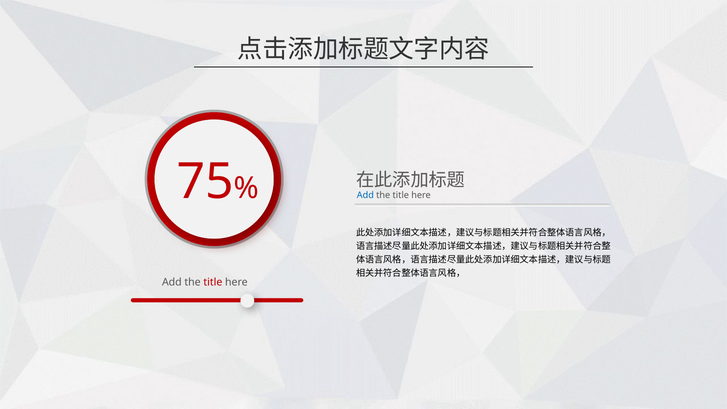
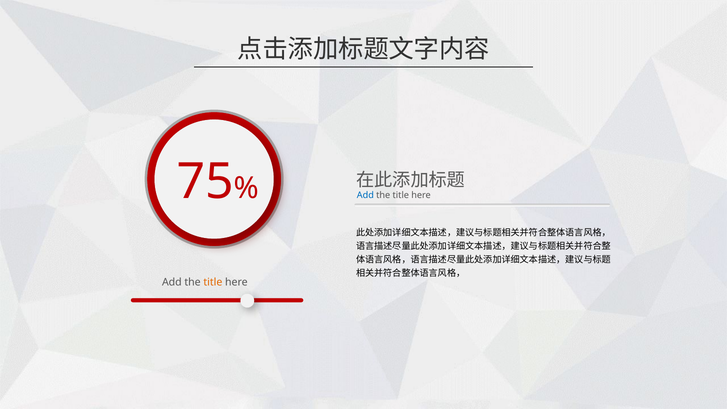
title at (213, 282) colour: red -> orange
